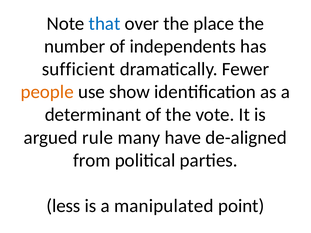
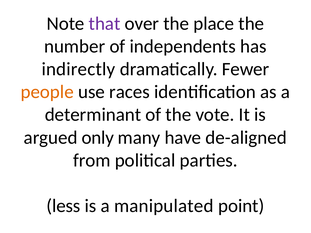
that colour: blue -> purple
sufficient: sufficient -> indirectly
show: show -> races
rule: rule -> only
